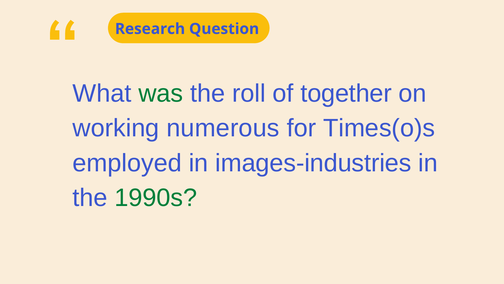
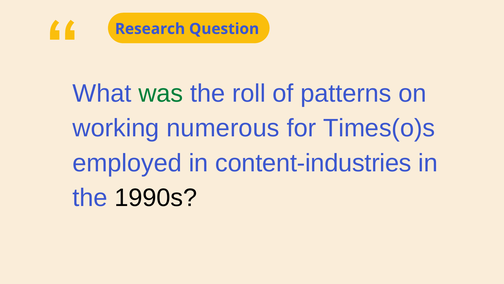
together: together -> patterns
images-industries: images-industries -> content-industries
1990s colour: green -> black
